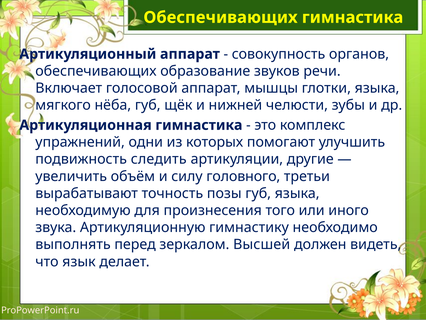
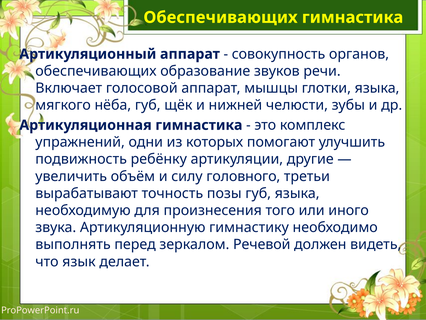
следить: следить -> ребёнку
Высшей: Высшей -> Речевой
